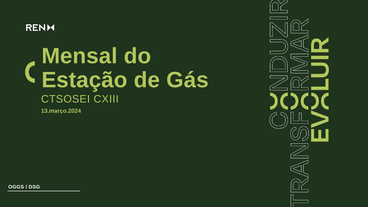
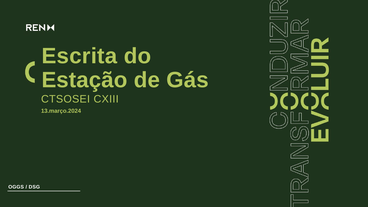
Mensal: Mensal -> Escrita
